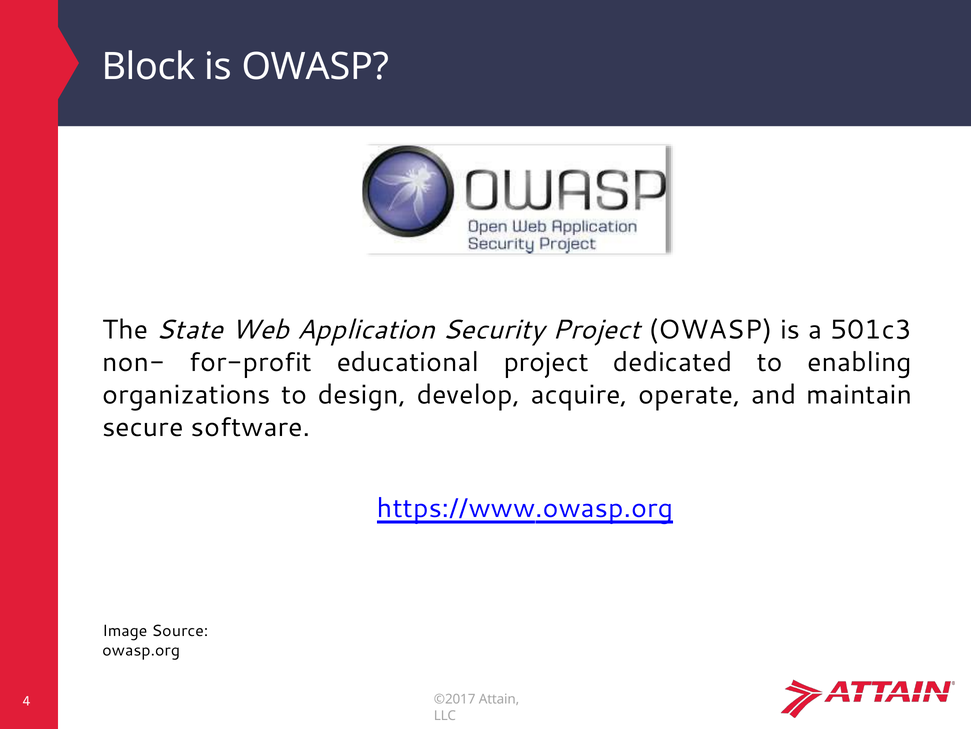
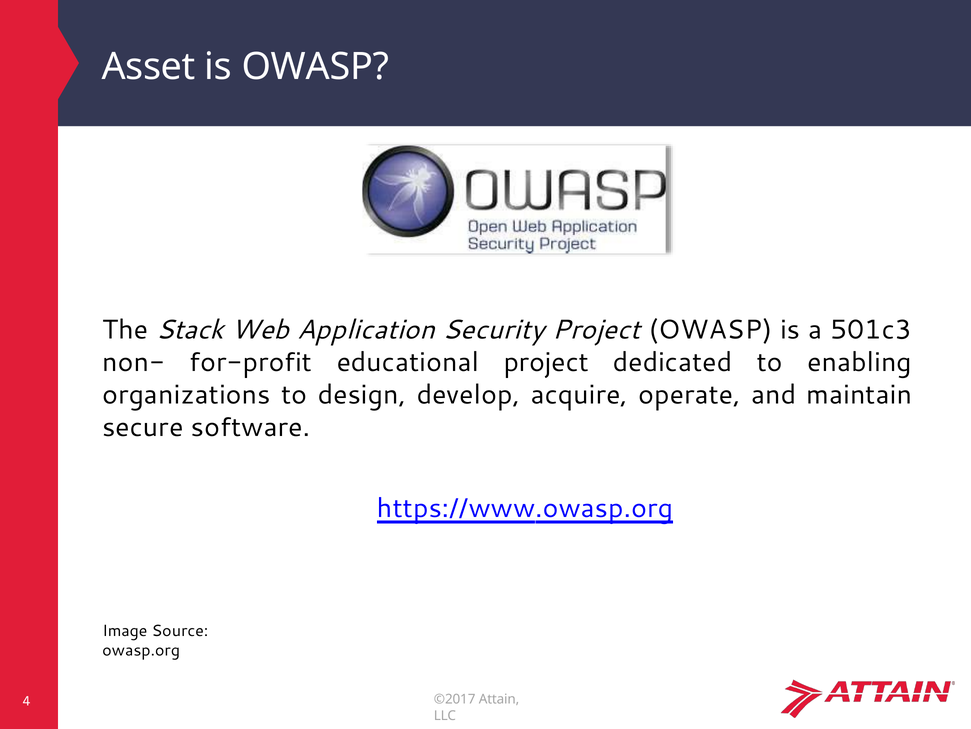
Block: Block -> Asset
State: State -> Stack
